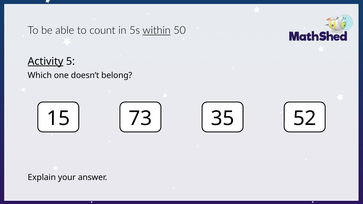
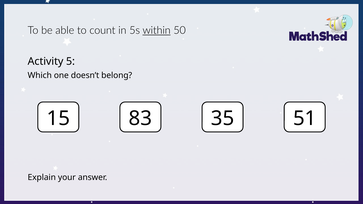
Activity underline: present -> none
73: 73 -> 83
52: 52 -> 51
